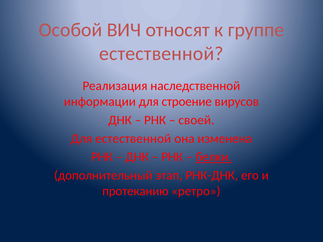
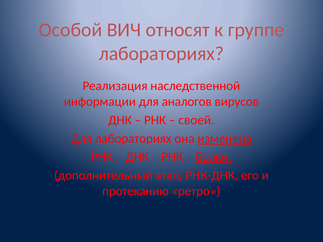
естественной at (161, 54): естественной -> лабораториях
строение: строение -> аналогов
Для естественной: естественной -> лабораториях
изменена underline: none -> present
